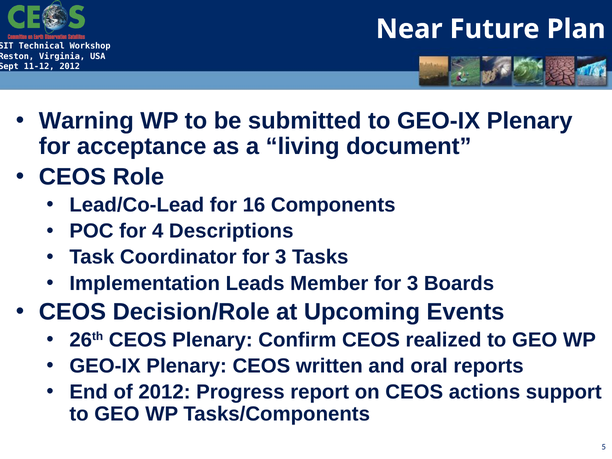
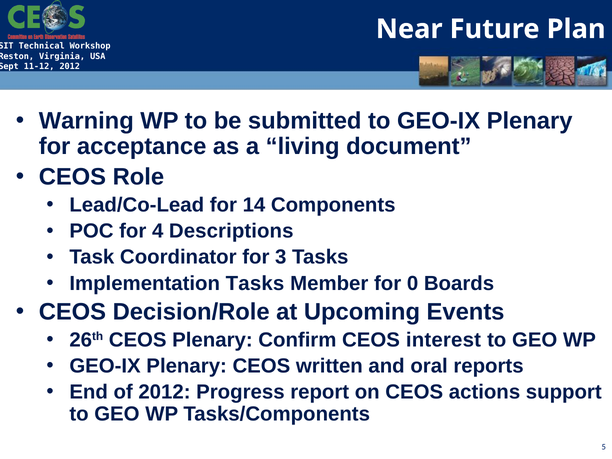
16: 16 -> 14
Implementation Leads: Leads -> Tasks
Member for 3: 3 -> 0
realized: realized -> interest
